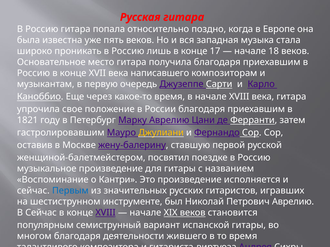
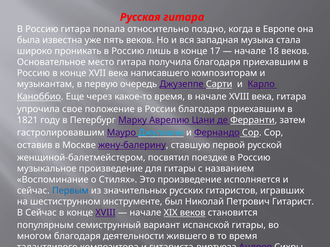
Джулиани colour: yellow -> light blue
Кантри: Кантри -> Стилях
Петрович Аврелию: Аврелию -> Гитарист
